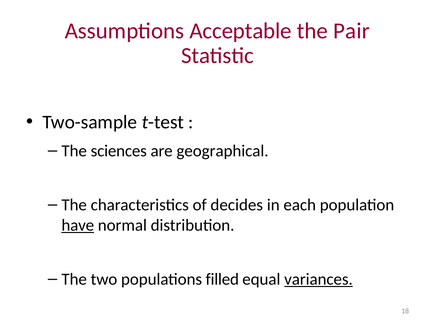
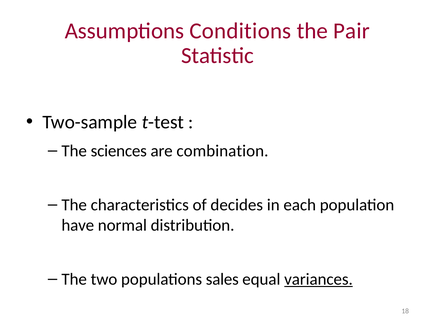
Acceptable: Acceptable -> Conditions
geographical: geographical -> combination
have underline: present -> none
filled: filled -> sales
